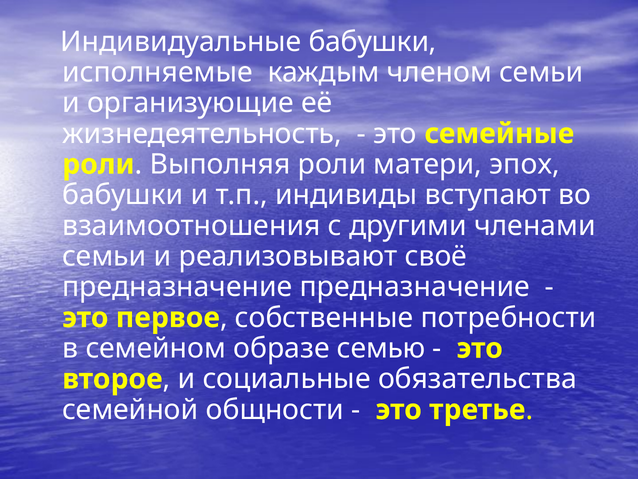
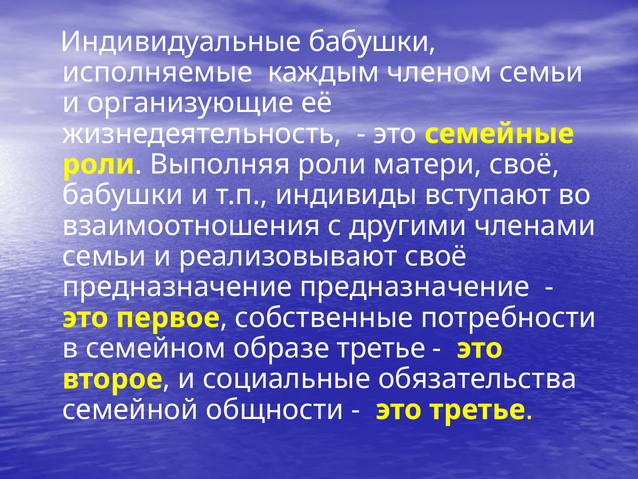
матери эпох: эпох -> своё
образе семью: семью -> третье
